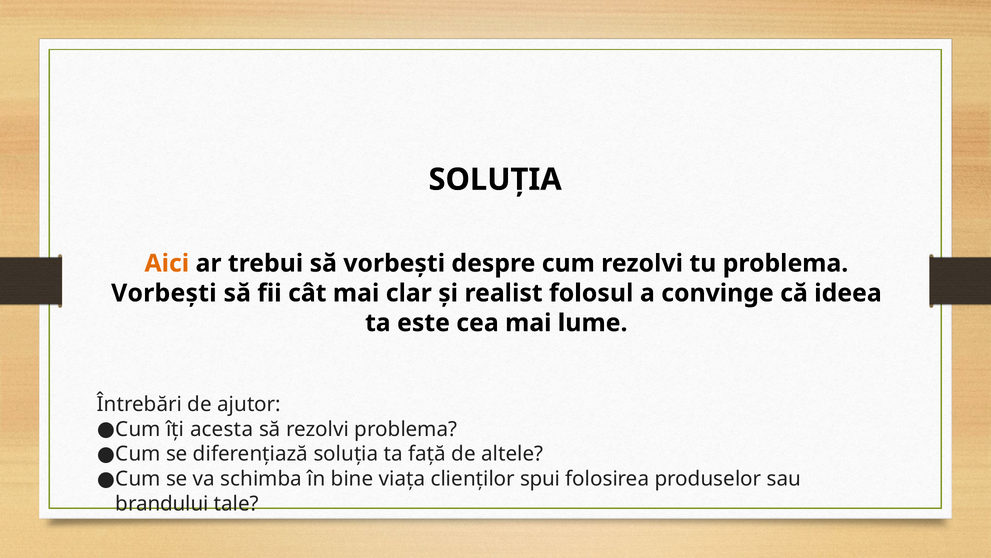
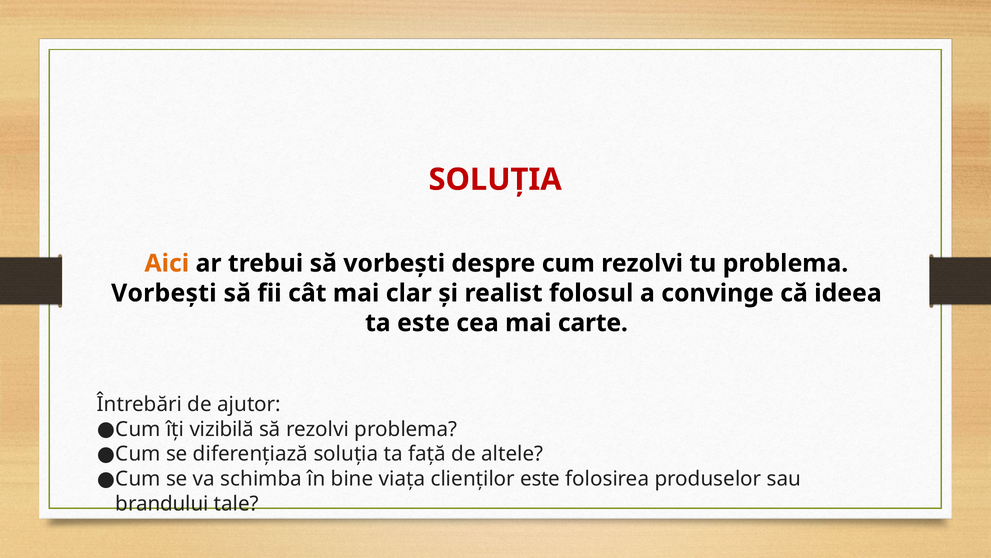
SOLUȚIA at (495, 179) colour: black -> red
lume: lume -> carte
acesta: acesta -> vizibilă
clienților spui: spui -> este
